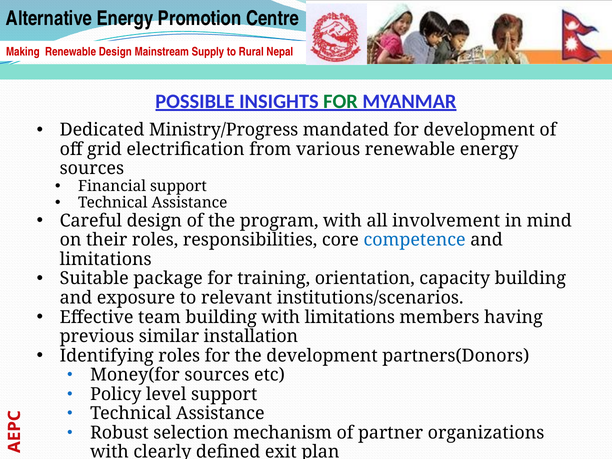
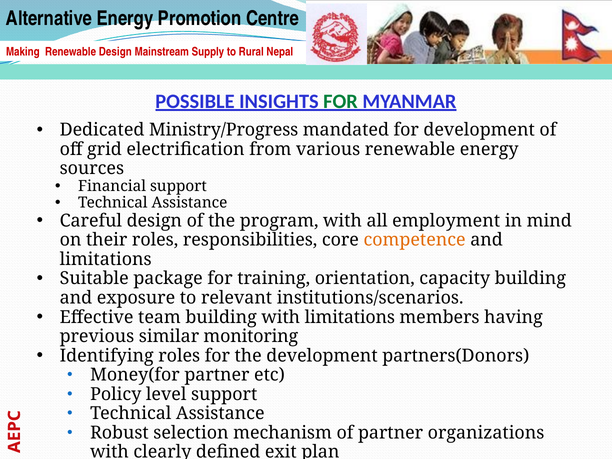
involvement: involvement -> employment
competence colour: blue -> orange
installation: installation -> monitoring
Money(for sources: sources -> partner
